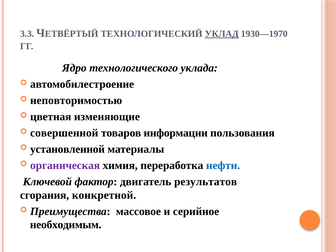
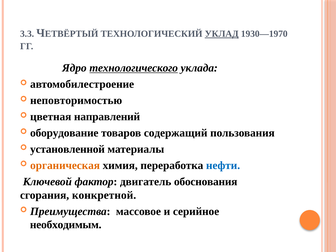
технологического underline: none -> present
изменяющие: изменяющие -> направлений
совершенной: совершенной -> оборудование
информации: информации -> содержащий
органическая colour: purple -> orange
результатов: результатов -> обоснования
